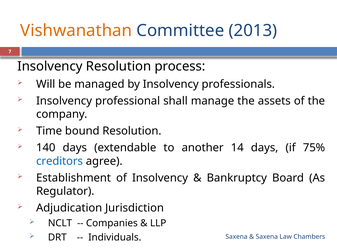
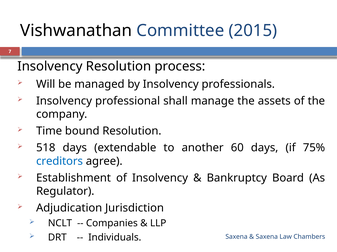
Vishwanathan colour: orange -> black
2013: 2013 -> 2015
140: 140 -> 518
14: 14 -> 60
